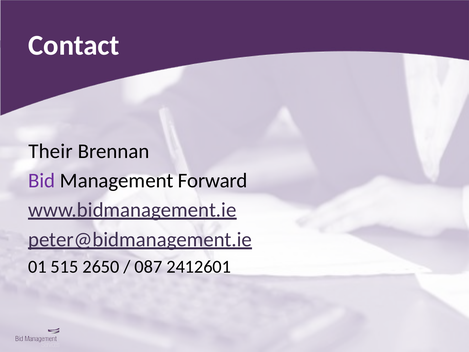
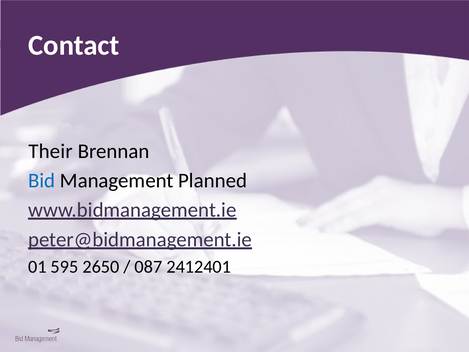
Bid colour: purple -> blue
Forward: Forward -> Planned
515: 515 -> 595
2412601: 2412601 -> 2412401
